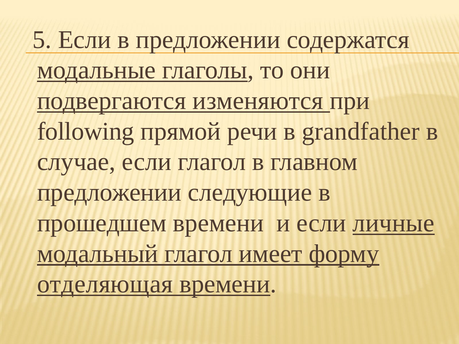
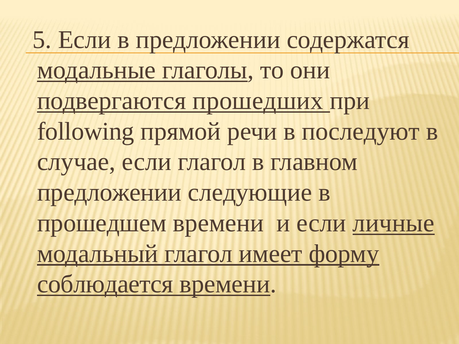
изменяются: изменяются -> прошедших
grandfather: grandfather -> последуют
отделяющая: отделяющая -> соблюдается
